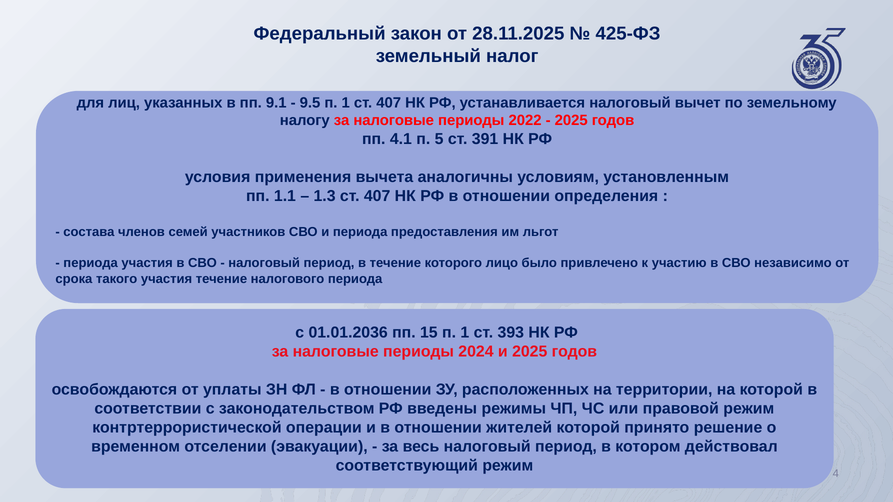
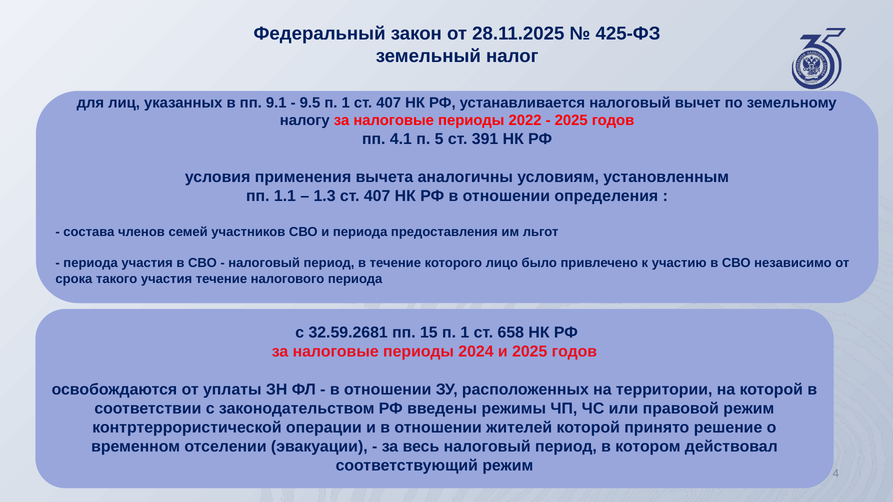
01.01.2036: 01.01.2036 -> 32.59.2681
393: 393 -> 658
